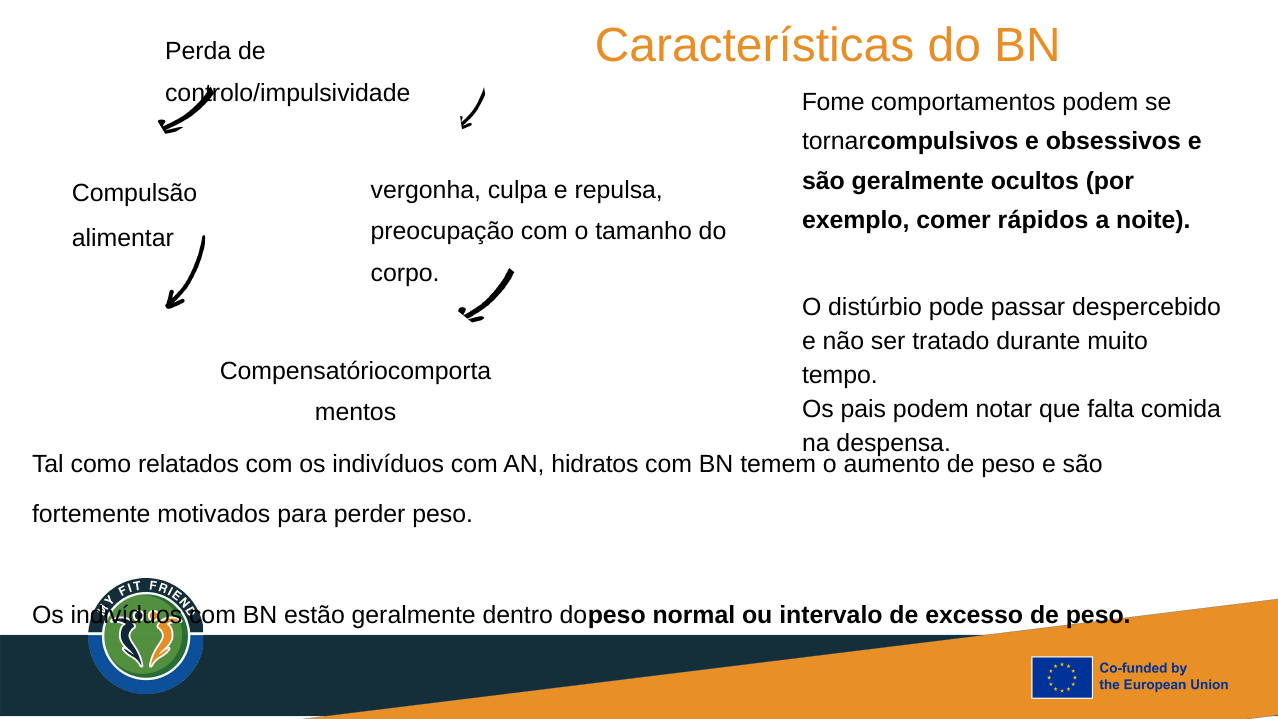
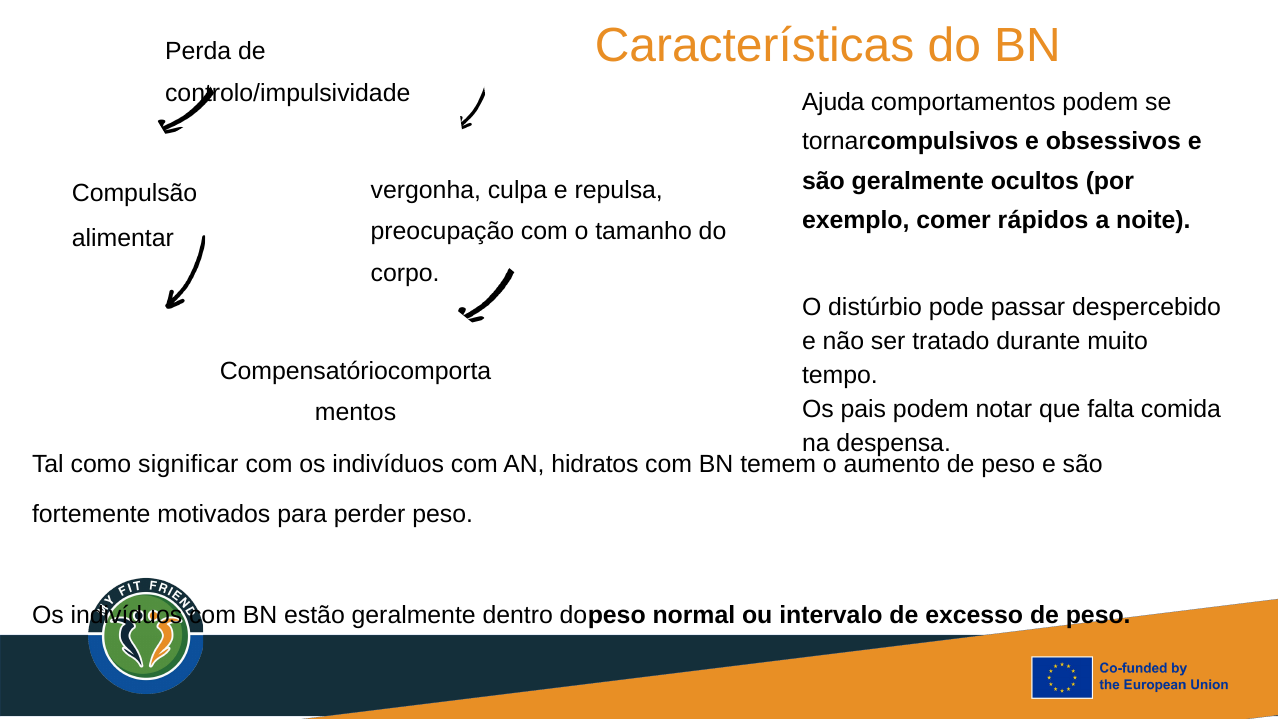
Fome: Fome -> Ajuda
relatados: relatados -> significar
